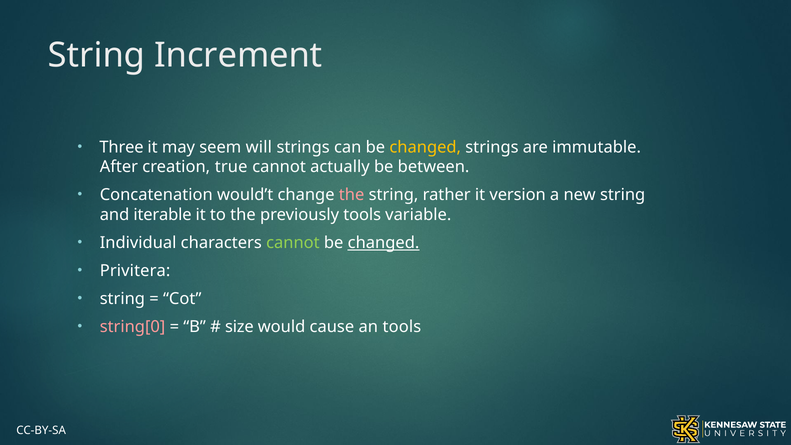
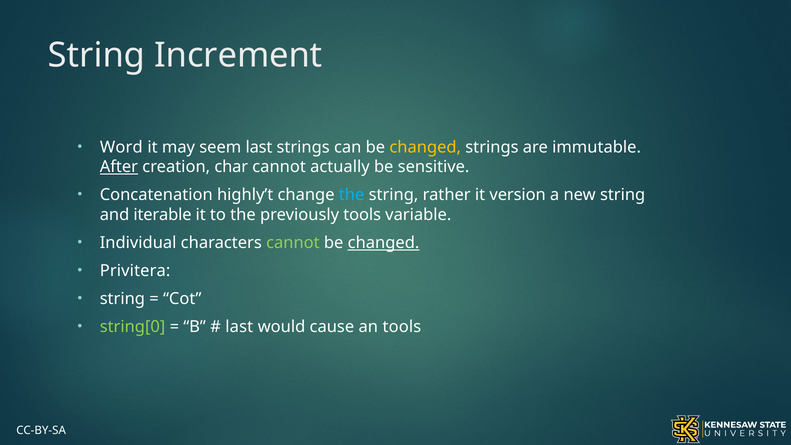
Three: Three -> Word
seem will: will -> last
After underline: none -> present
true: true -> char
between: between -> sensitive
would’t: would’t -> highly’t
the at (352, 195) colour: pink -> light blue
string[0 colour: pink -> light green
size at (239, 327): size -> last
